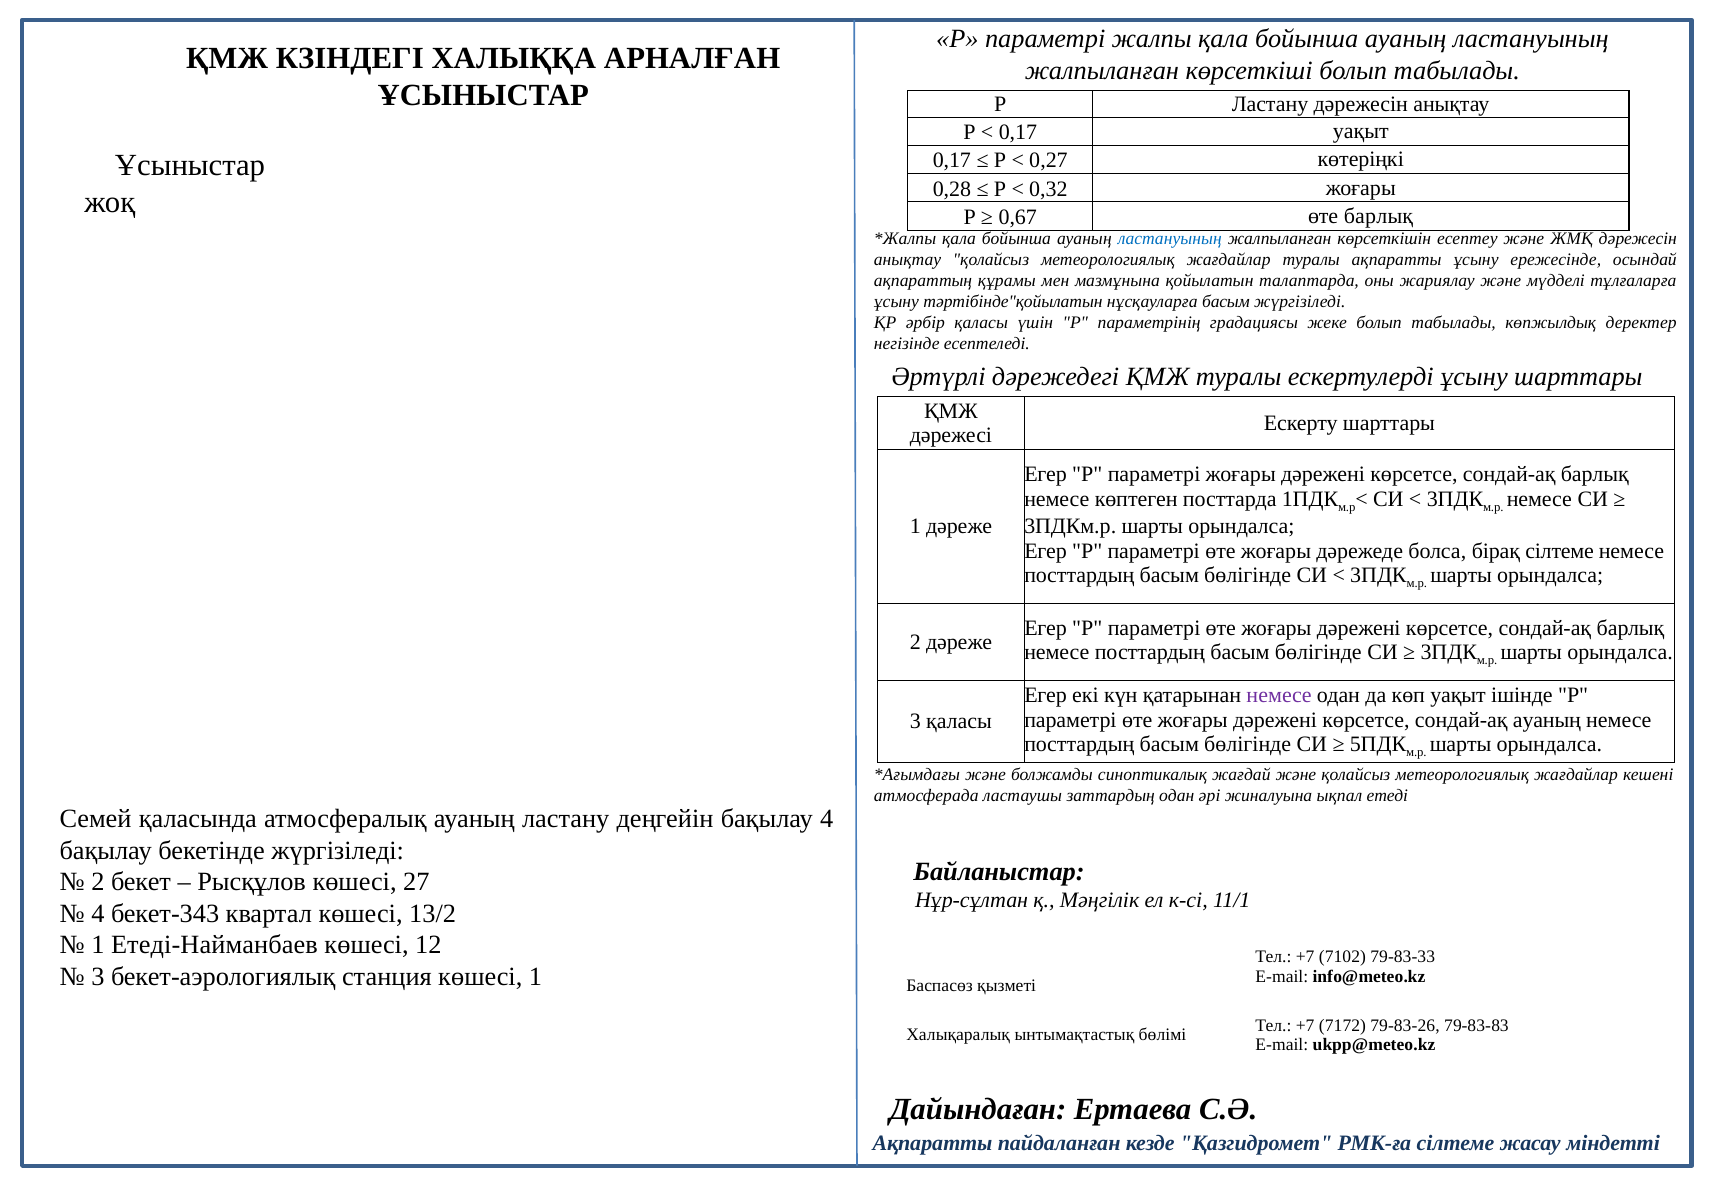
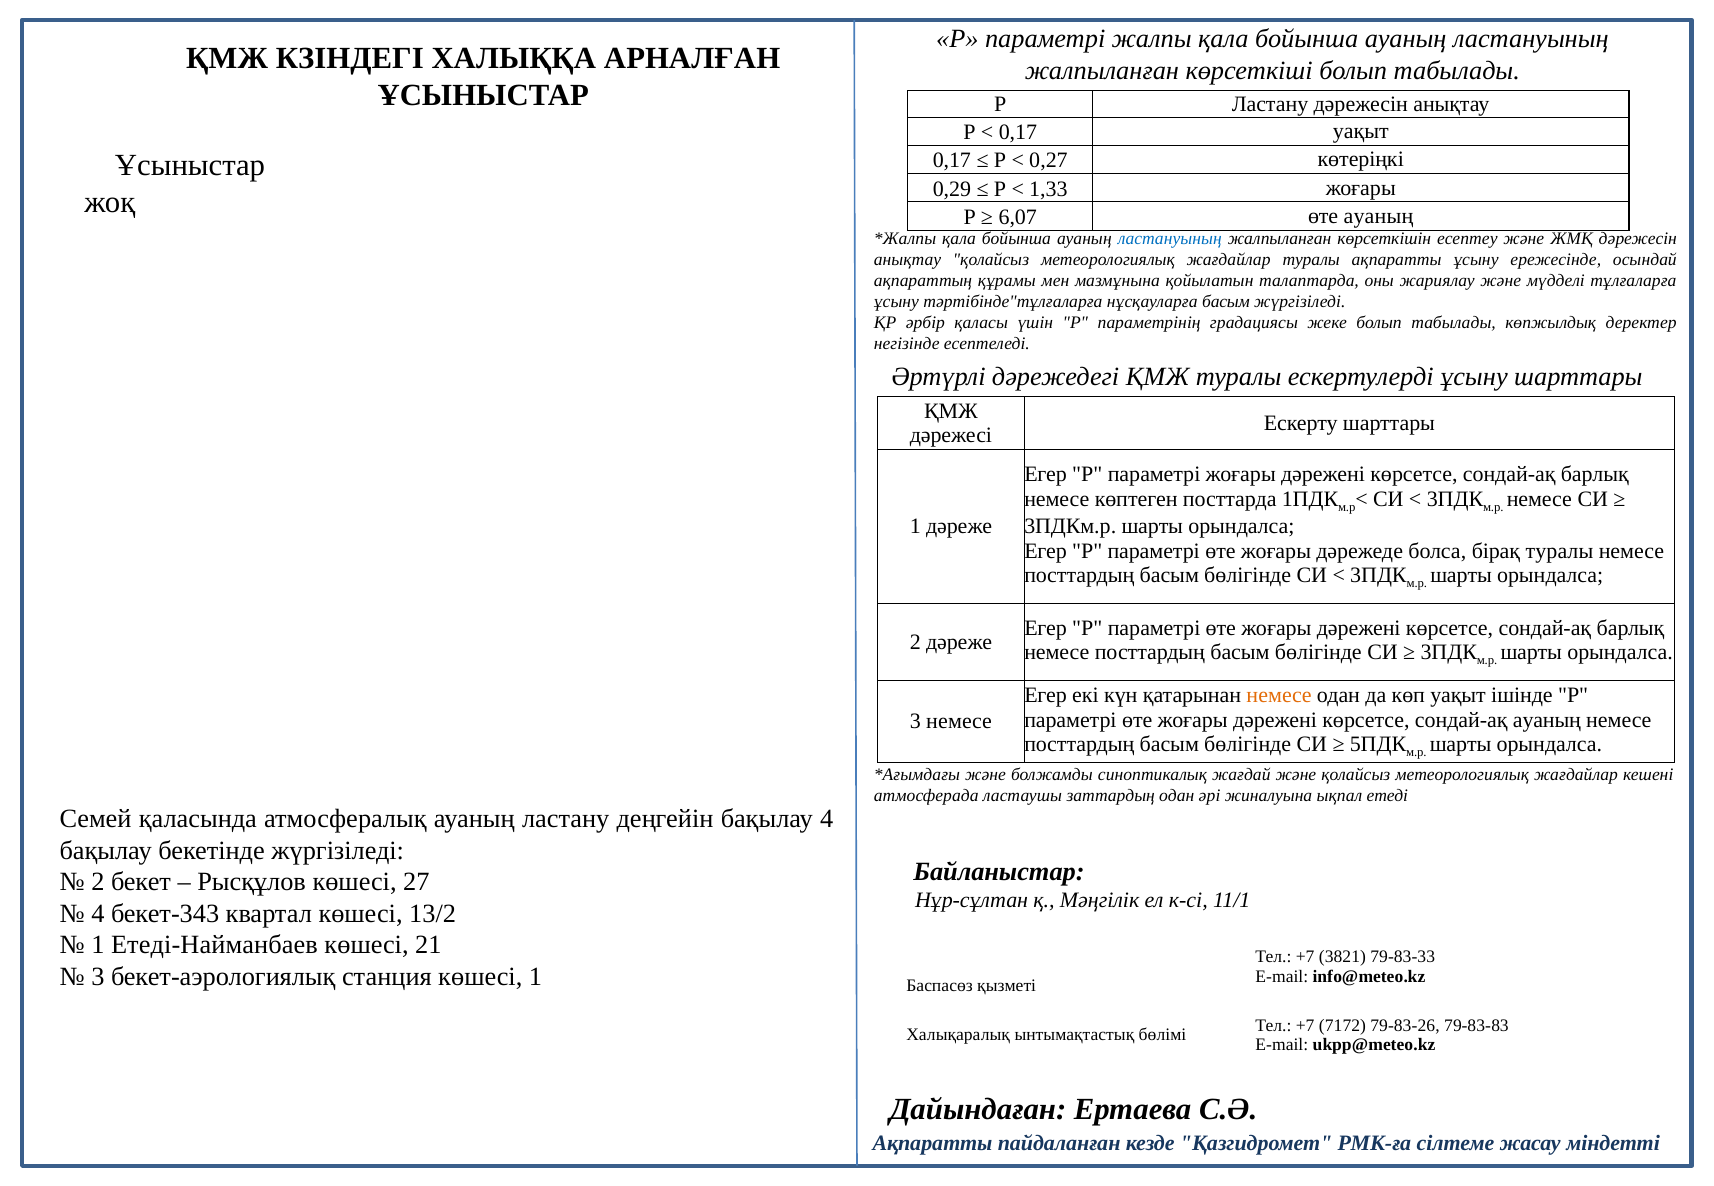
0,28: 0,28 -> 0,29
0,32: 0,32 -> 1,33
0,67: 0,67 -> 6,07
өте барлық: барлық -> ауаның
тәртібінде"қойылатын: тәртібінде"қойылатын -> тәртібінде"тұлғаларға
бірақ сілтеме: сілтеме -> туралы
немесе at (1279, 696) colour: purple -> orange
3 қаласы: қаласы -> немесе
12: 12 -> 21
7102: 7102 -> 3821
